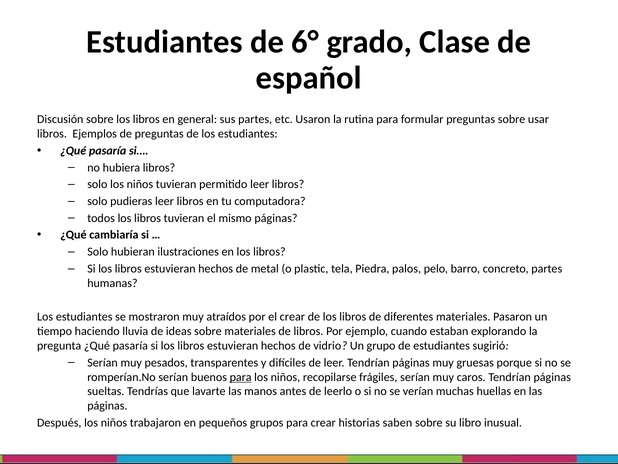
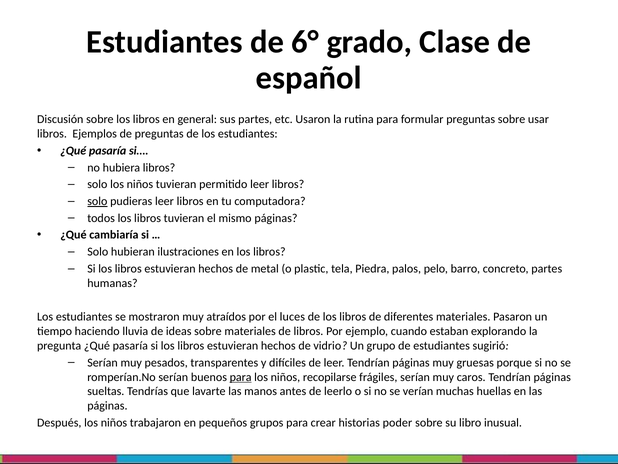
solo at (97, 201) underline: none -> present
el crear: crear -> luces
saben: saben -> poder
